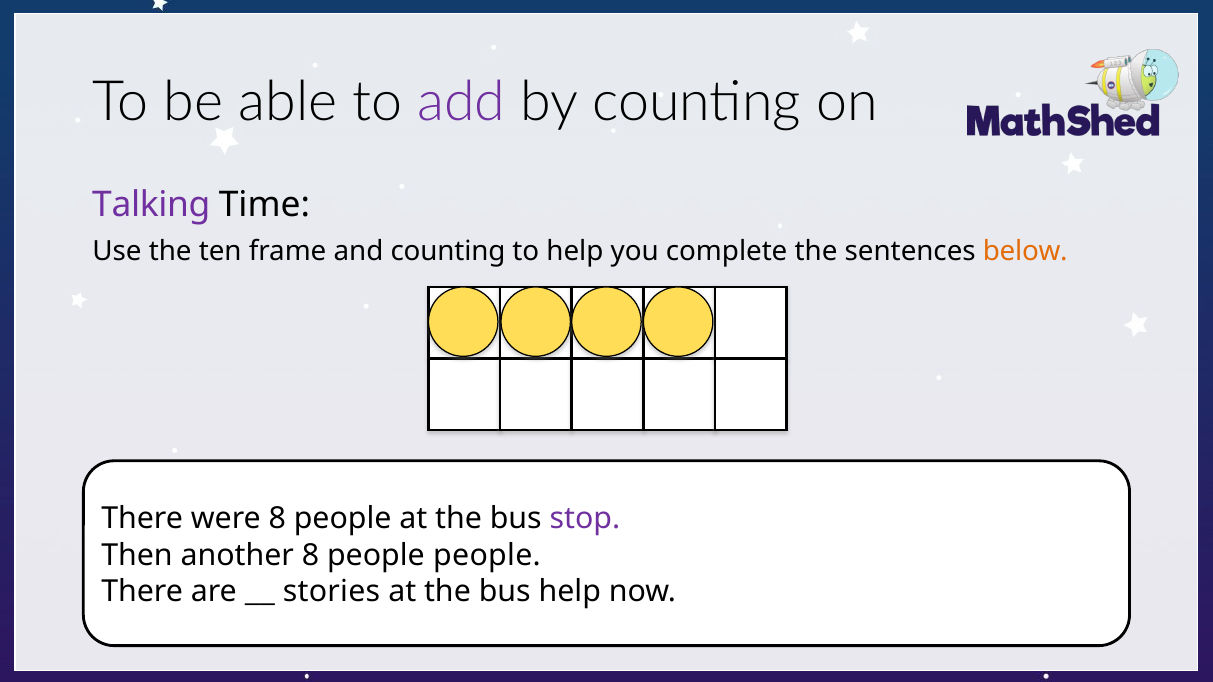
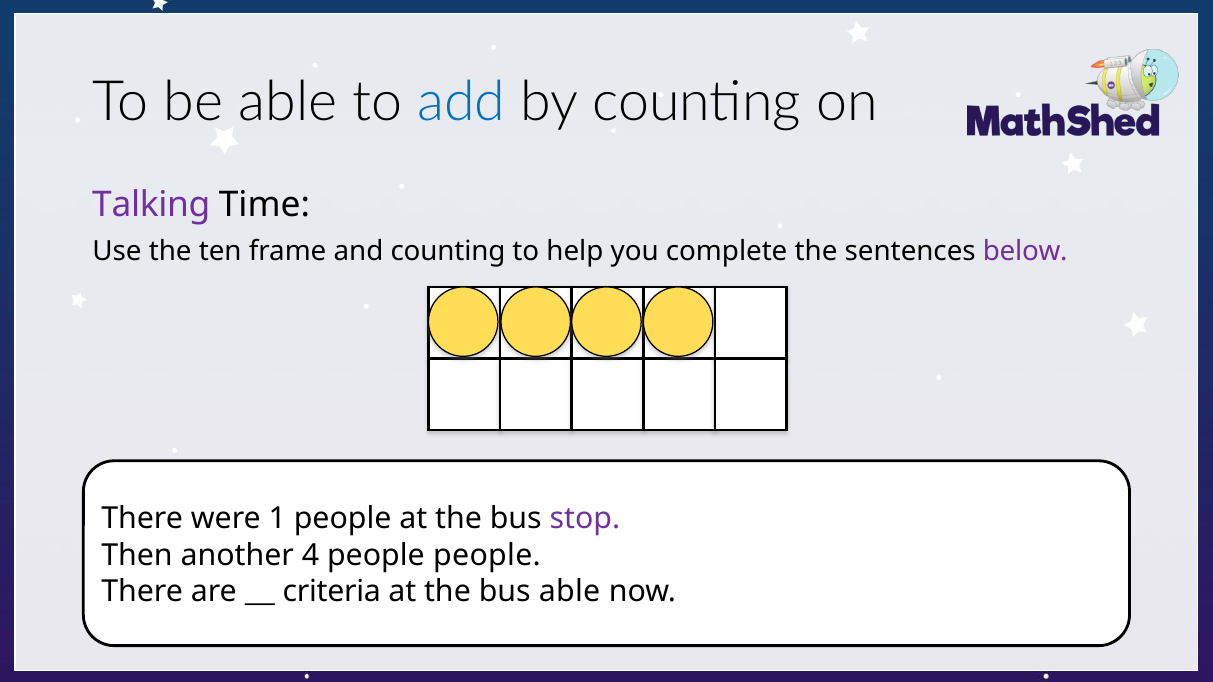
add colour: purple -> blue
below colour: orange -> purple
were 8: 8 -> 1
another 8: 8 -> 4
stories: stories -> criteria
bus help: help -> able
